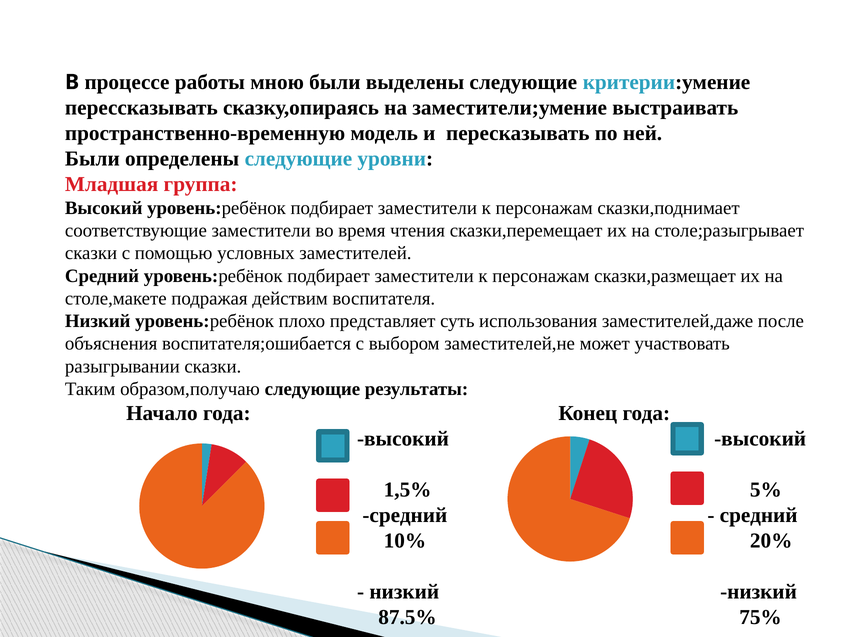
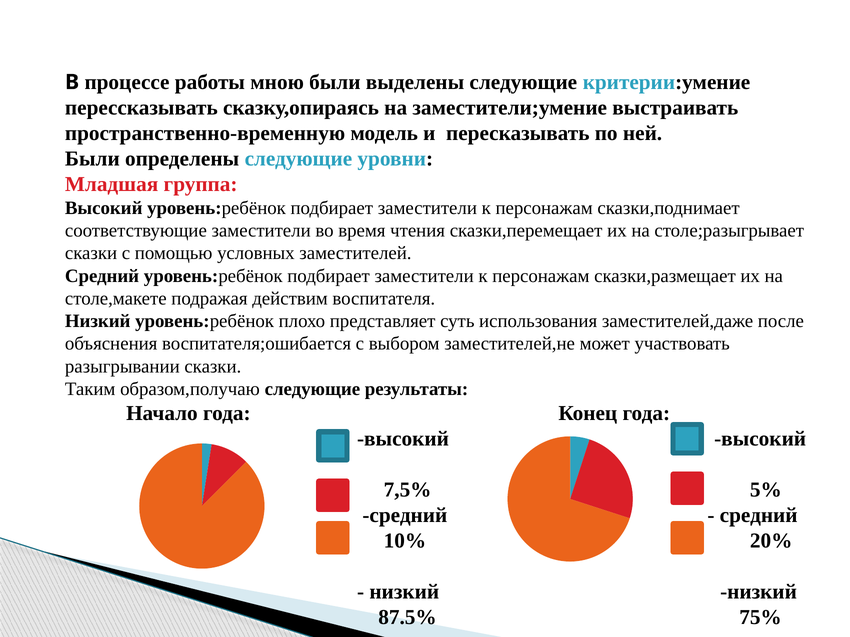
1,5%: 1,5% -> 7,5%
